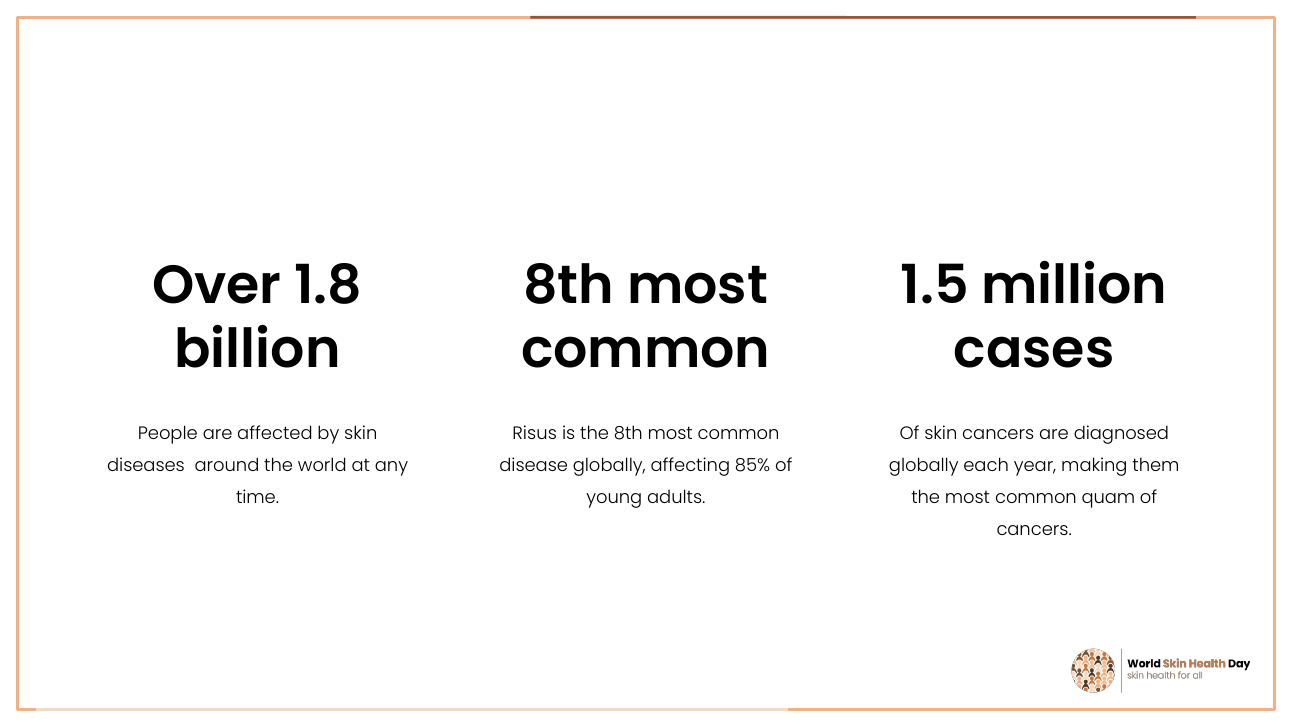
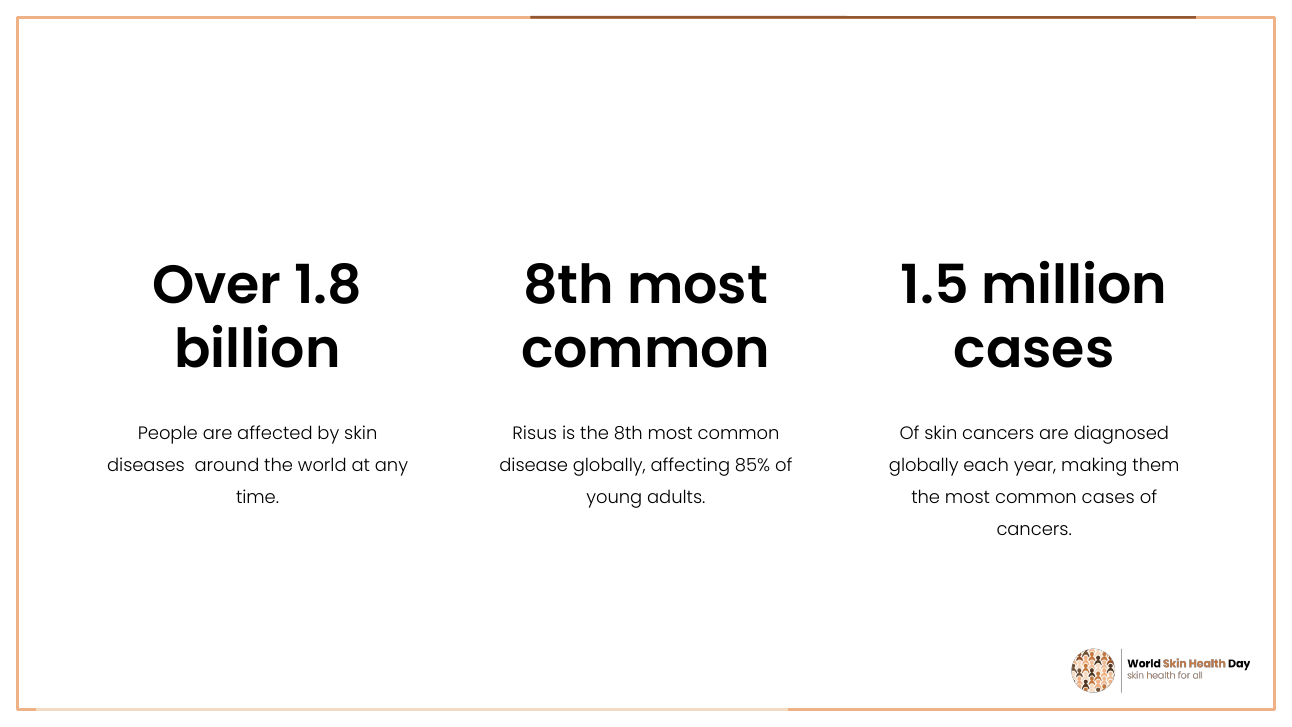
common quam: quam -> cases
